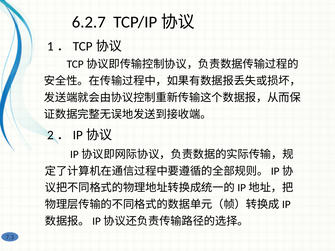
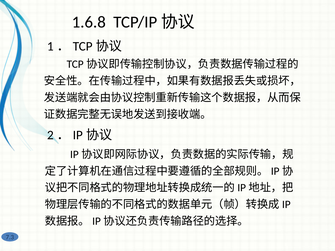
6.2.7: 6.2.7 -> 1.6.8
